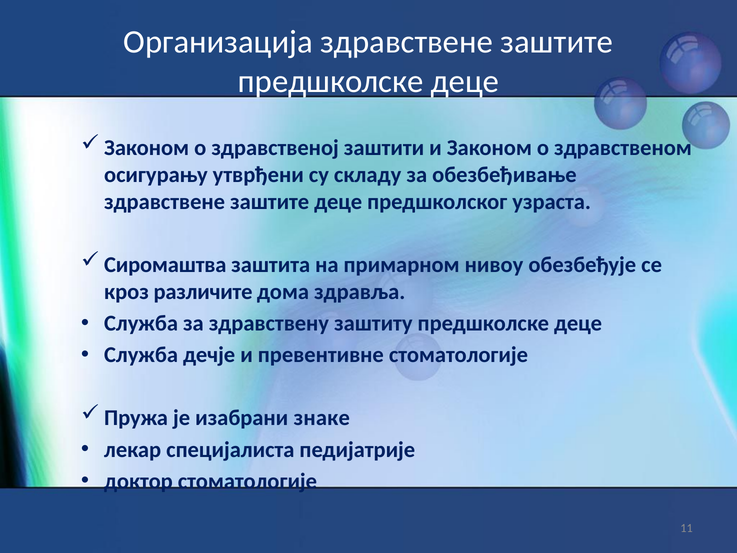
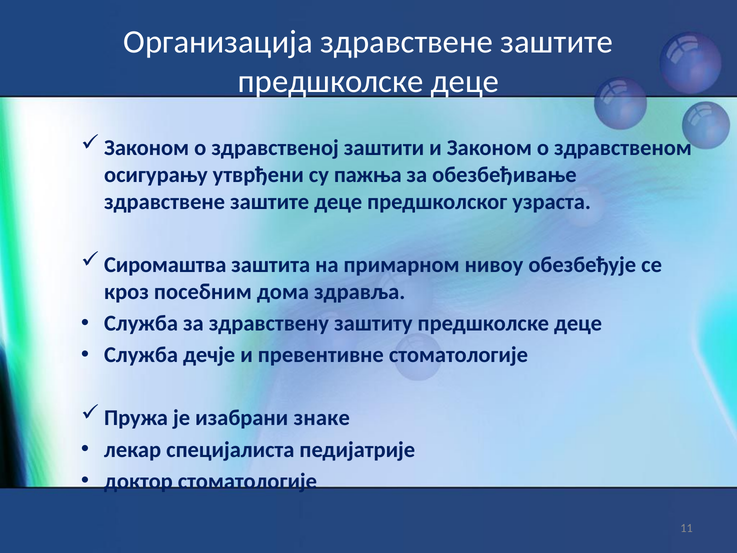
складу: складу -> пажња
различите: различите -> посебним
